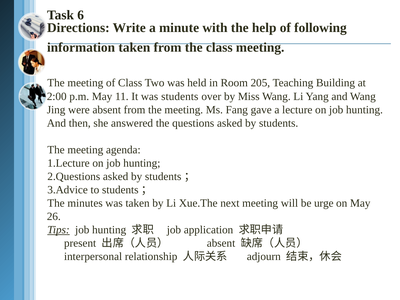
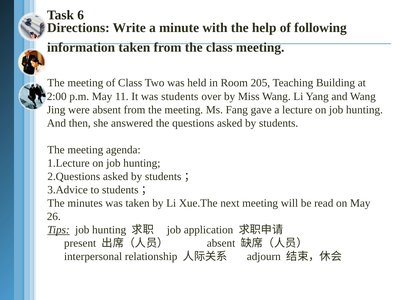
urge: urge -> read
